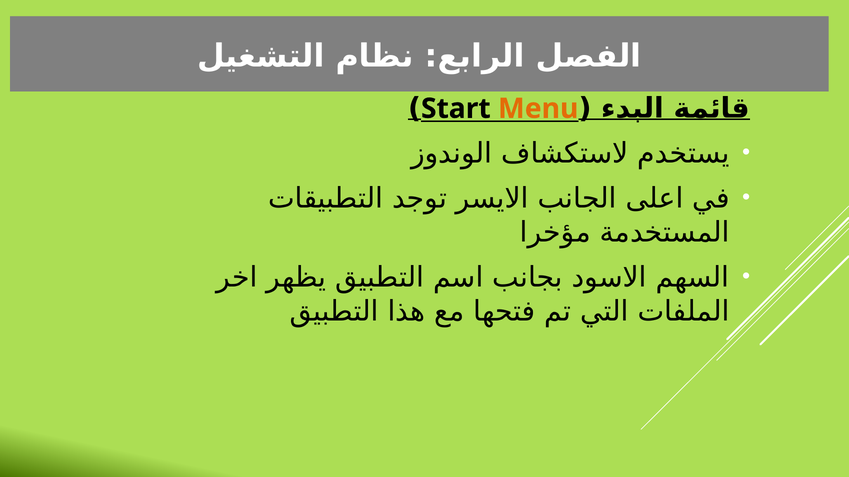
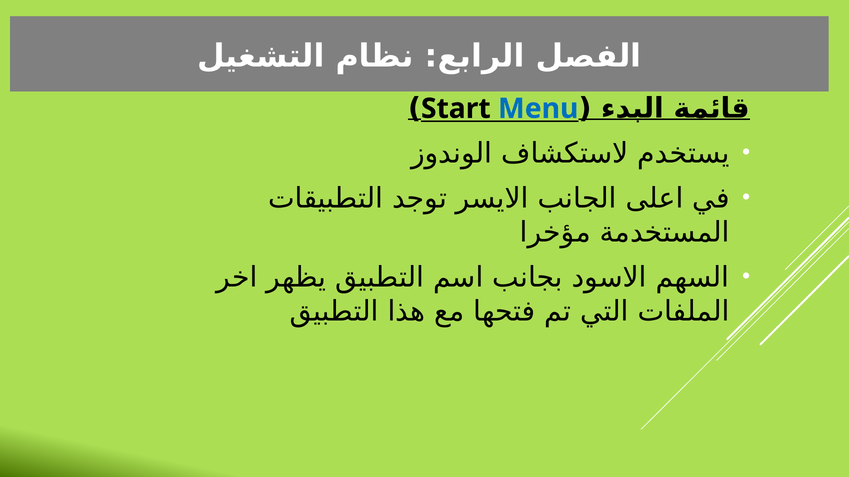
Menu colour: orange -> blue
